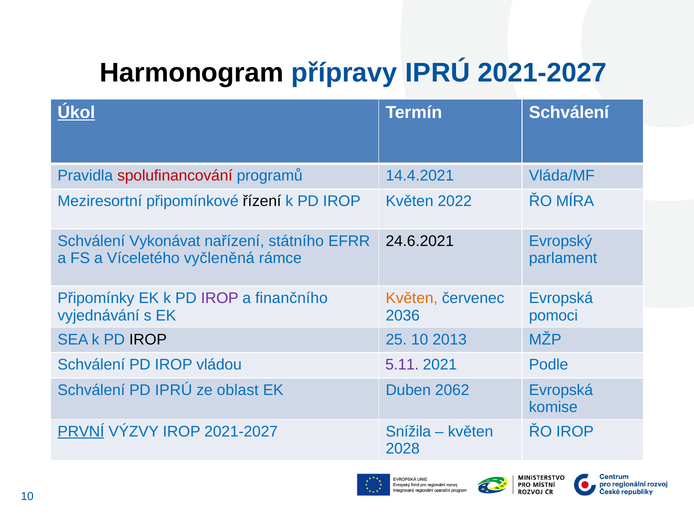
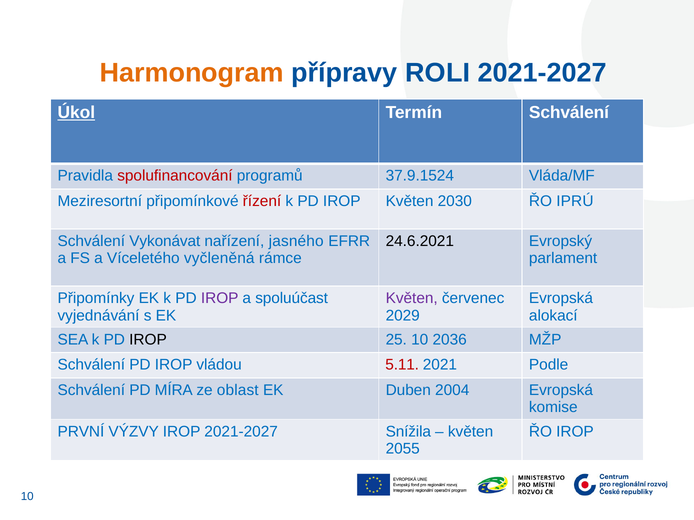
Harmonogram colour: black -> orange
přípravy IPRÚ: IPRÚ -> ROLI
14.4.2021: 14.4.2021 -> 37.9.1524
řízení colour: black -> red
2022: 2022 -> 2030
MÍRA: MÍRA -> IPRÚ
státního: státního -> jasného
finančního: finančního -> spoluúčast
Květen at (412, 299) colour: orange -> purple
2036: 2036 -> 2029
pomoci: pomoci -> alokací
2013: 2013 -> 2036
5.11 colour: purple -> red
PD IPRÚ: IPRÚ -> MÍRA
2062: 2062 -> 2004
PRVNÍ underline: present -> none
2028: 2028 -> 2055
